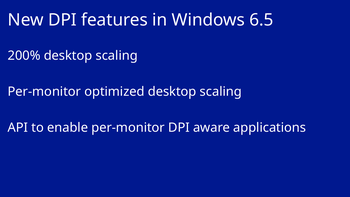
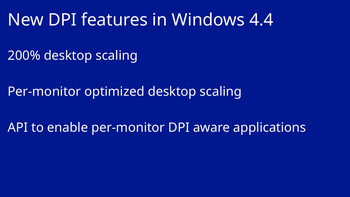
6.5: 6.5 -> 4.4
